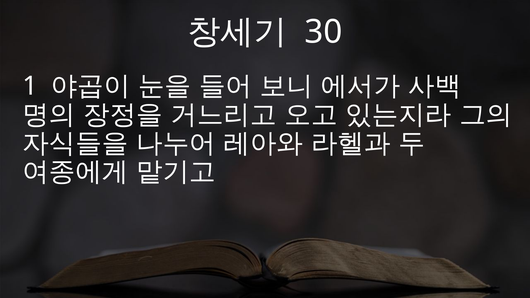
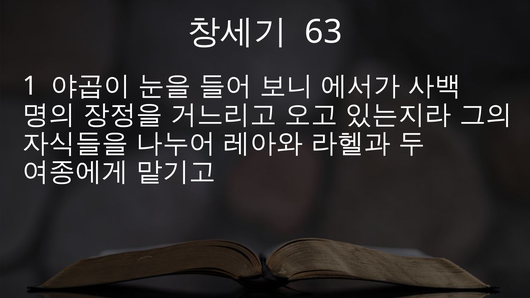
30: 30 -> 63
